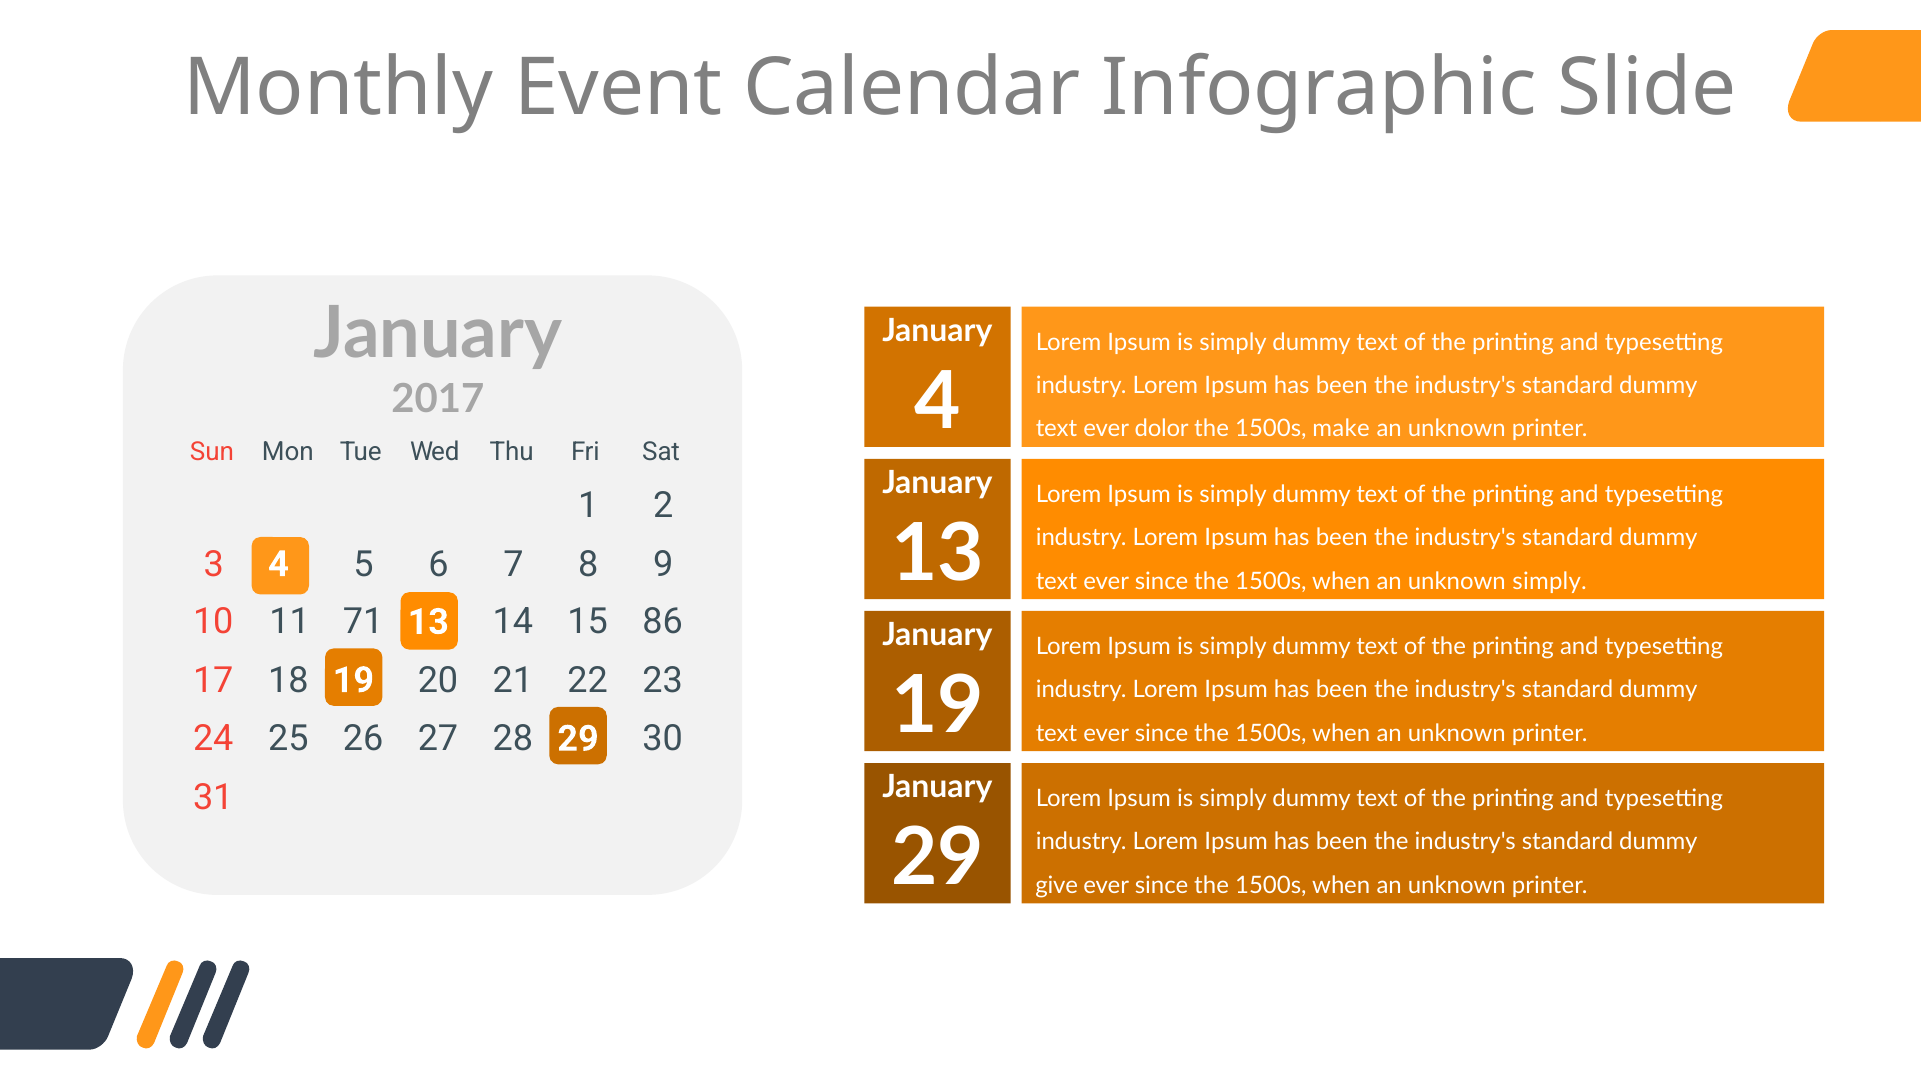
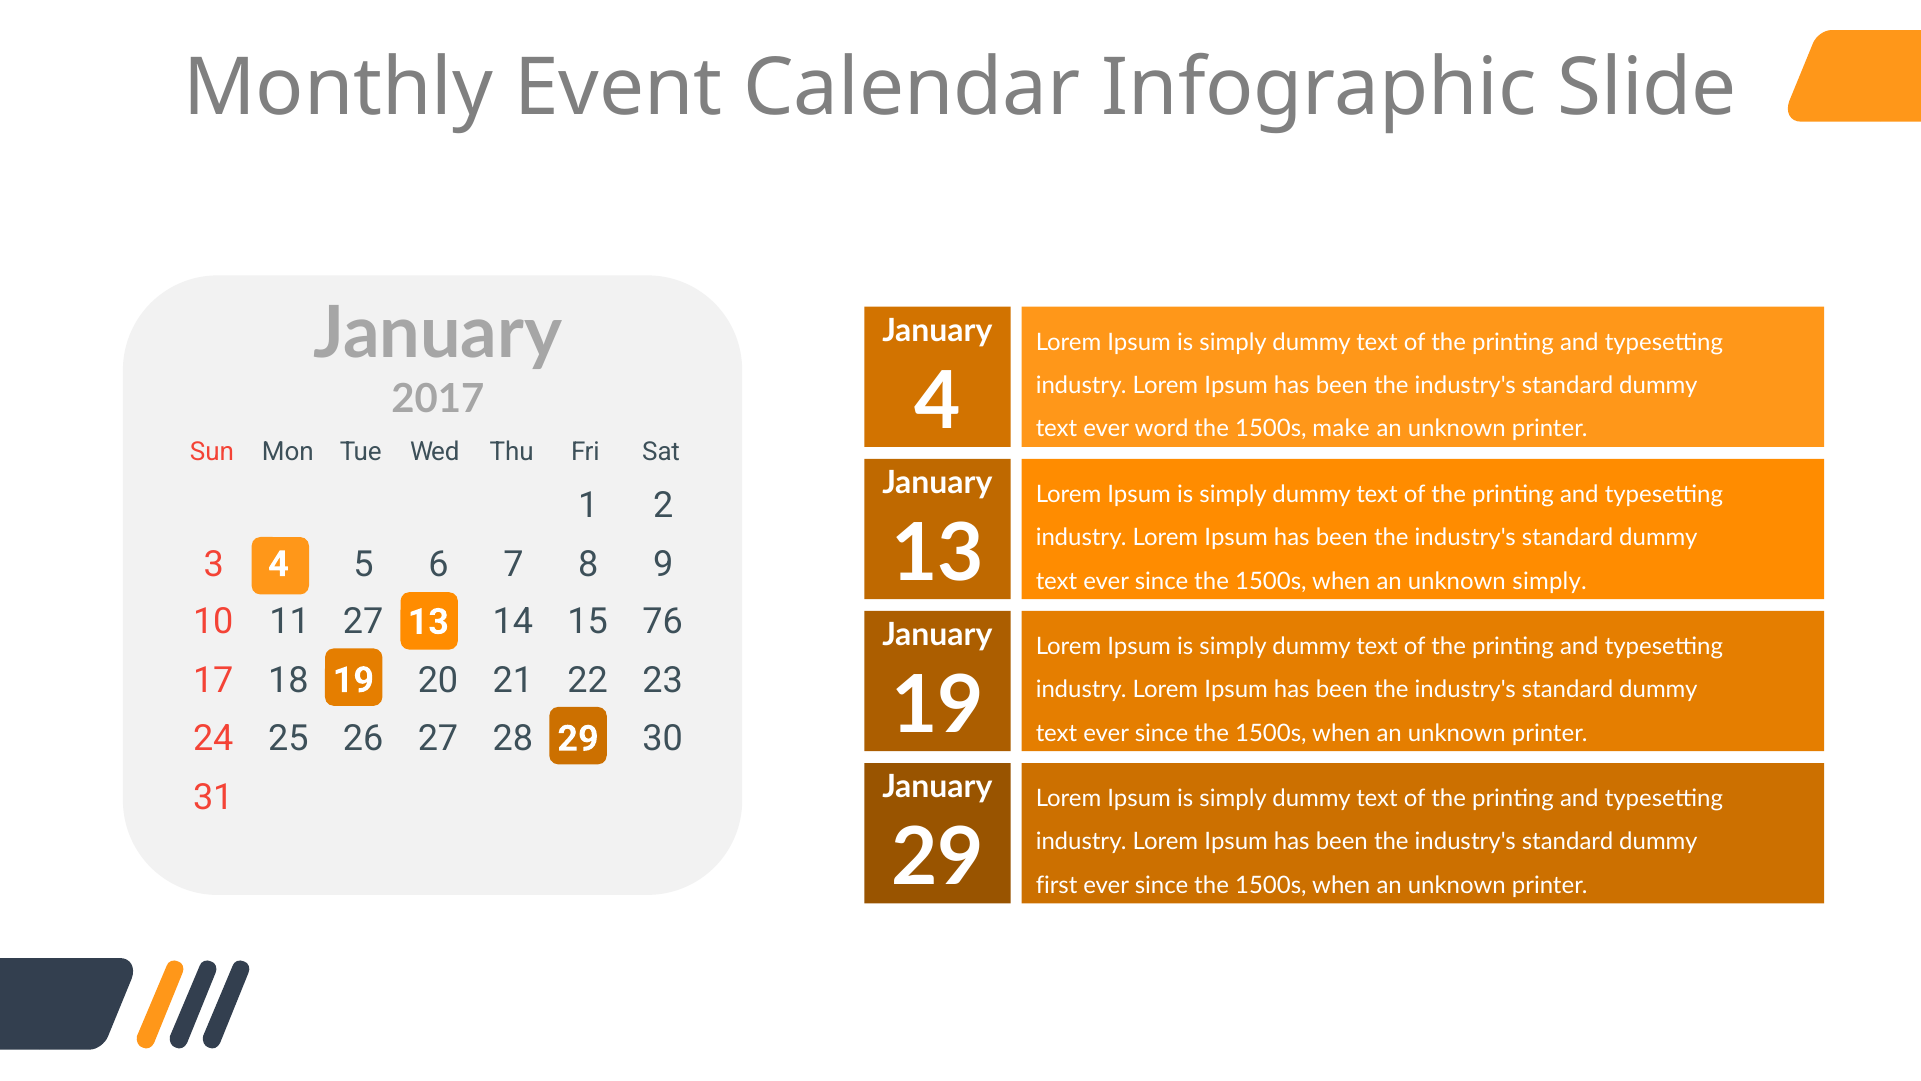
dolor: dolor -> word
11 71: 71 -> 27
86: 86 -> 76
give: give -> first
